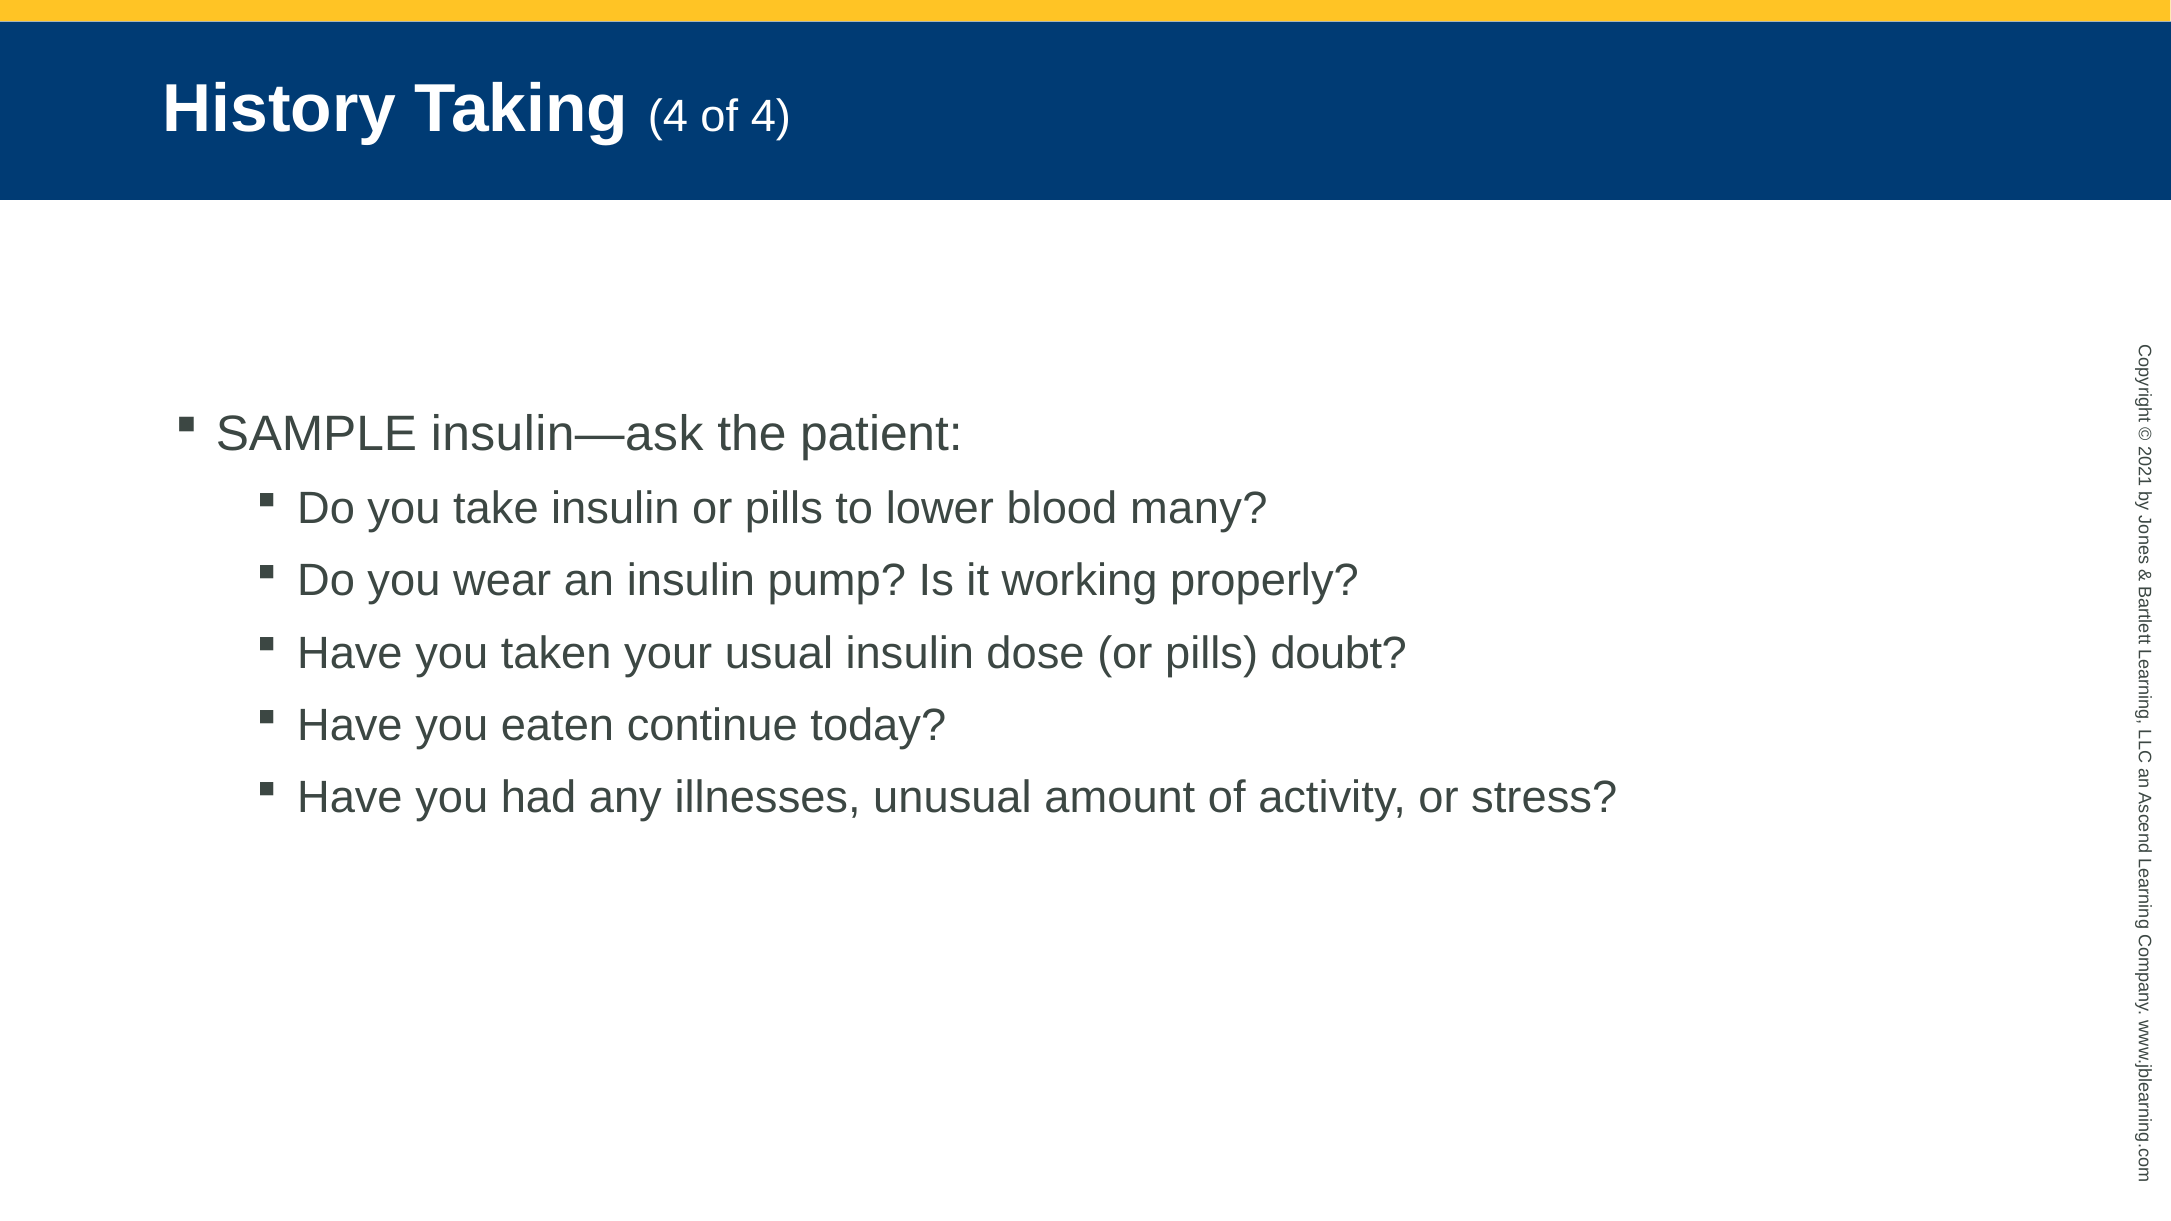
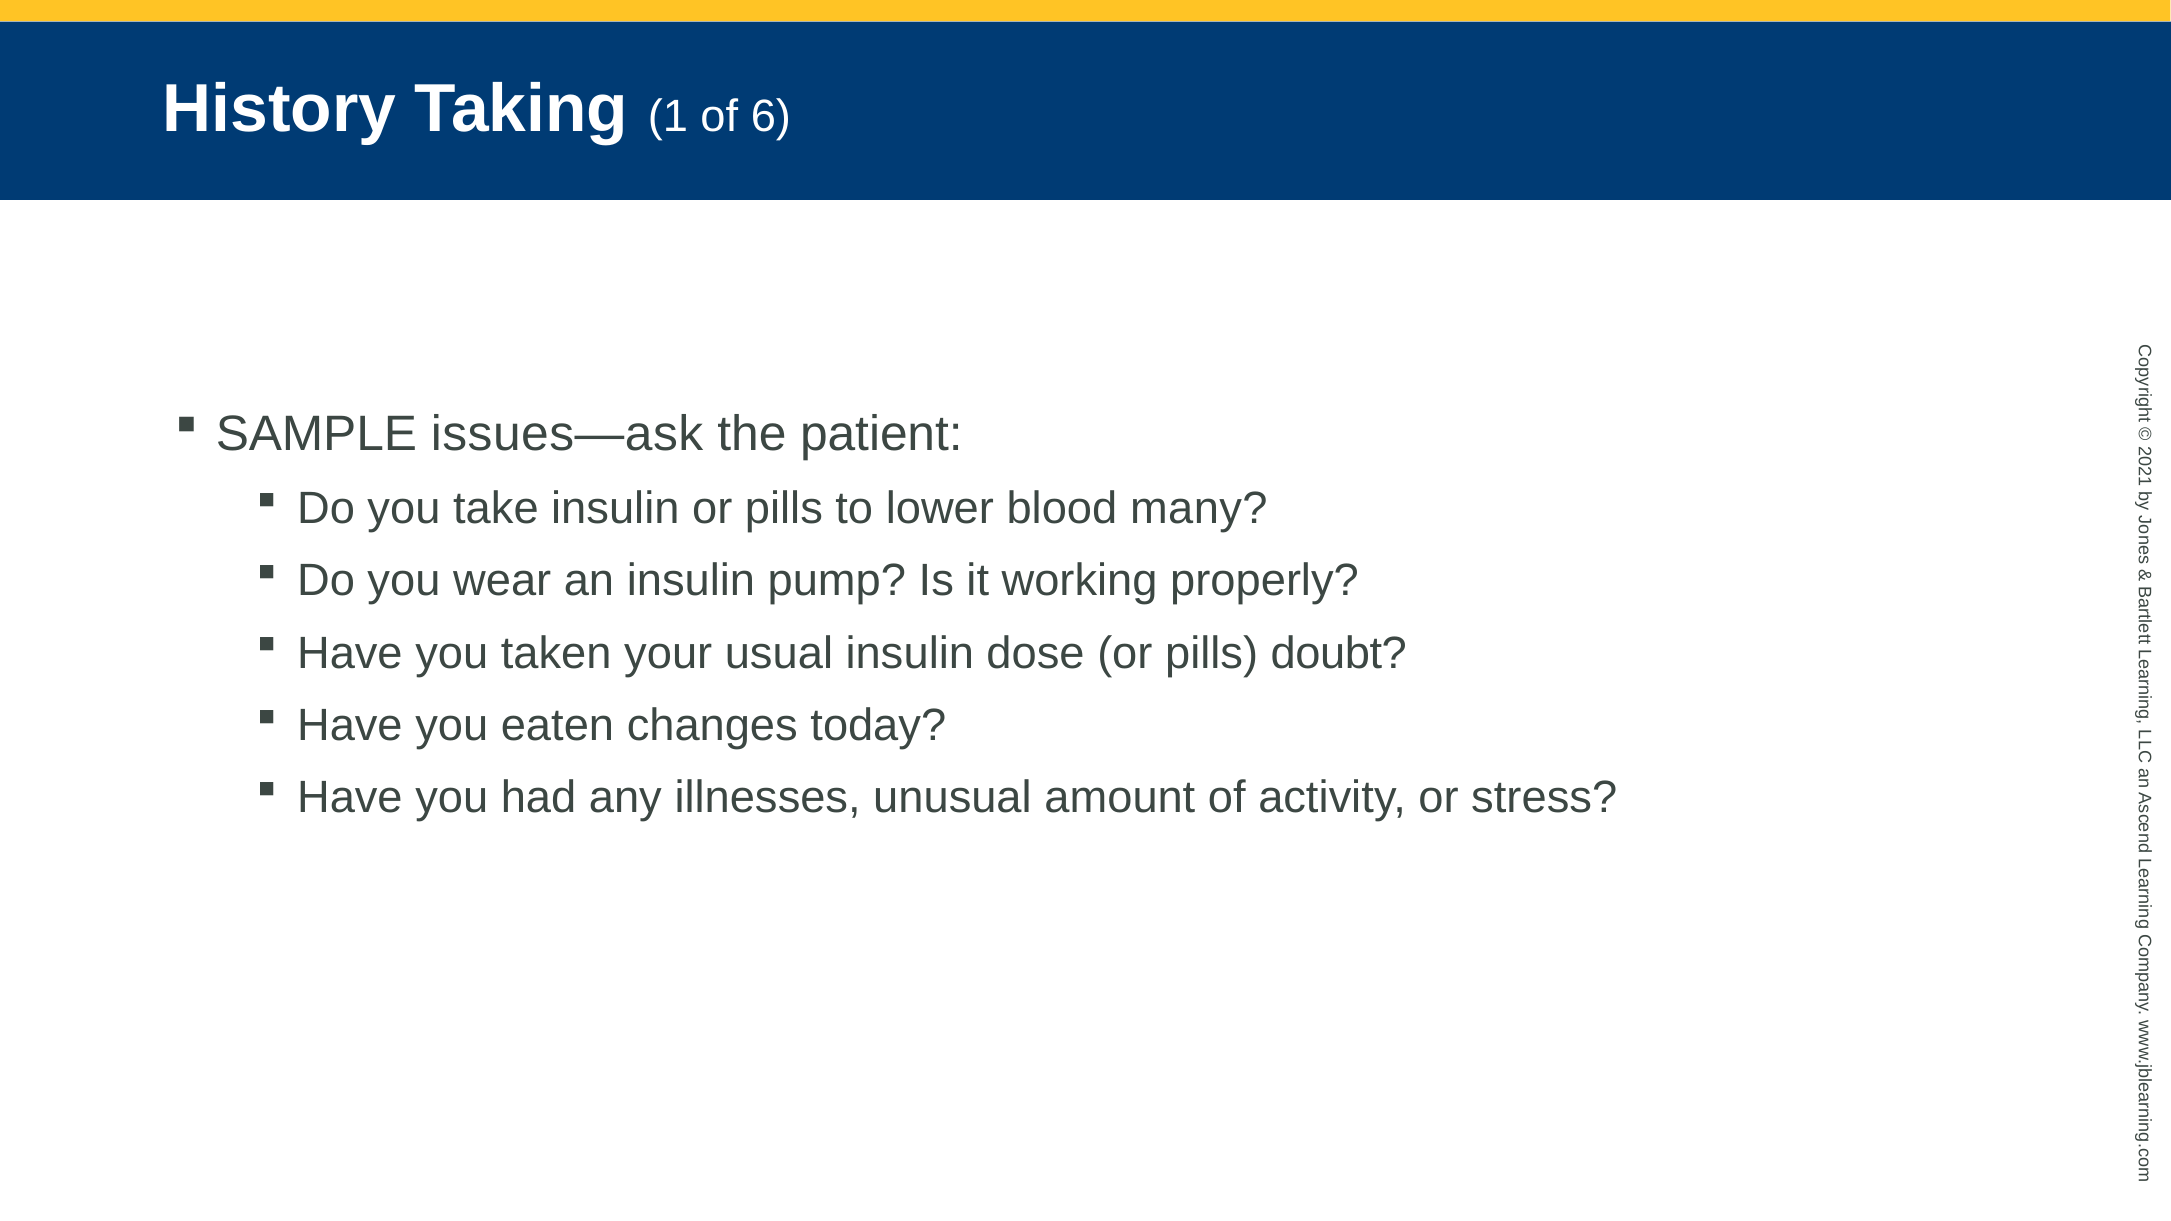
Taking 4: 4 -> 1
of 4: 4 -> 6
insulin—ask: insulin—ask -> issues—ask
continue: continue -> changes
